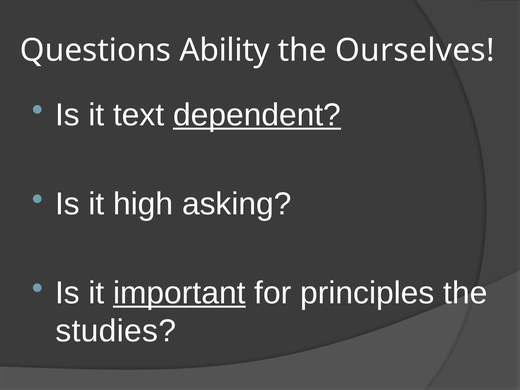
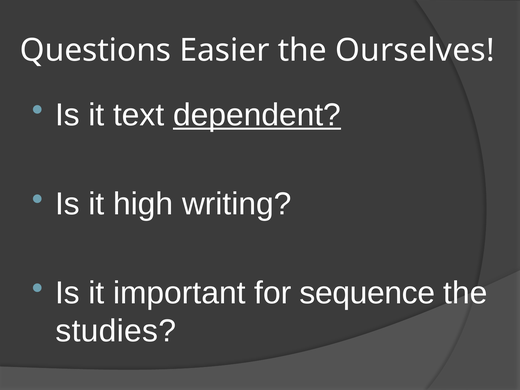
Ability: Ability -> Easier
asking: asking -> writing
important underline: present -> none
principles: principles -> sequence
